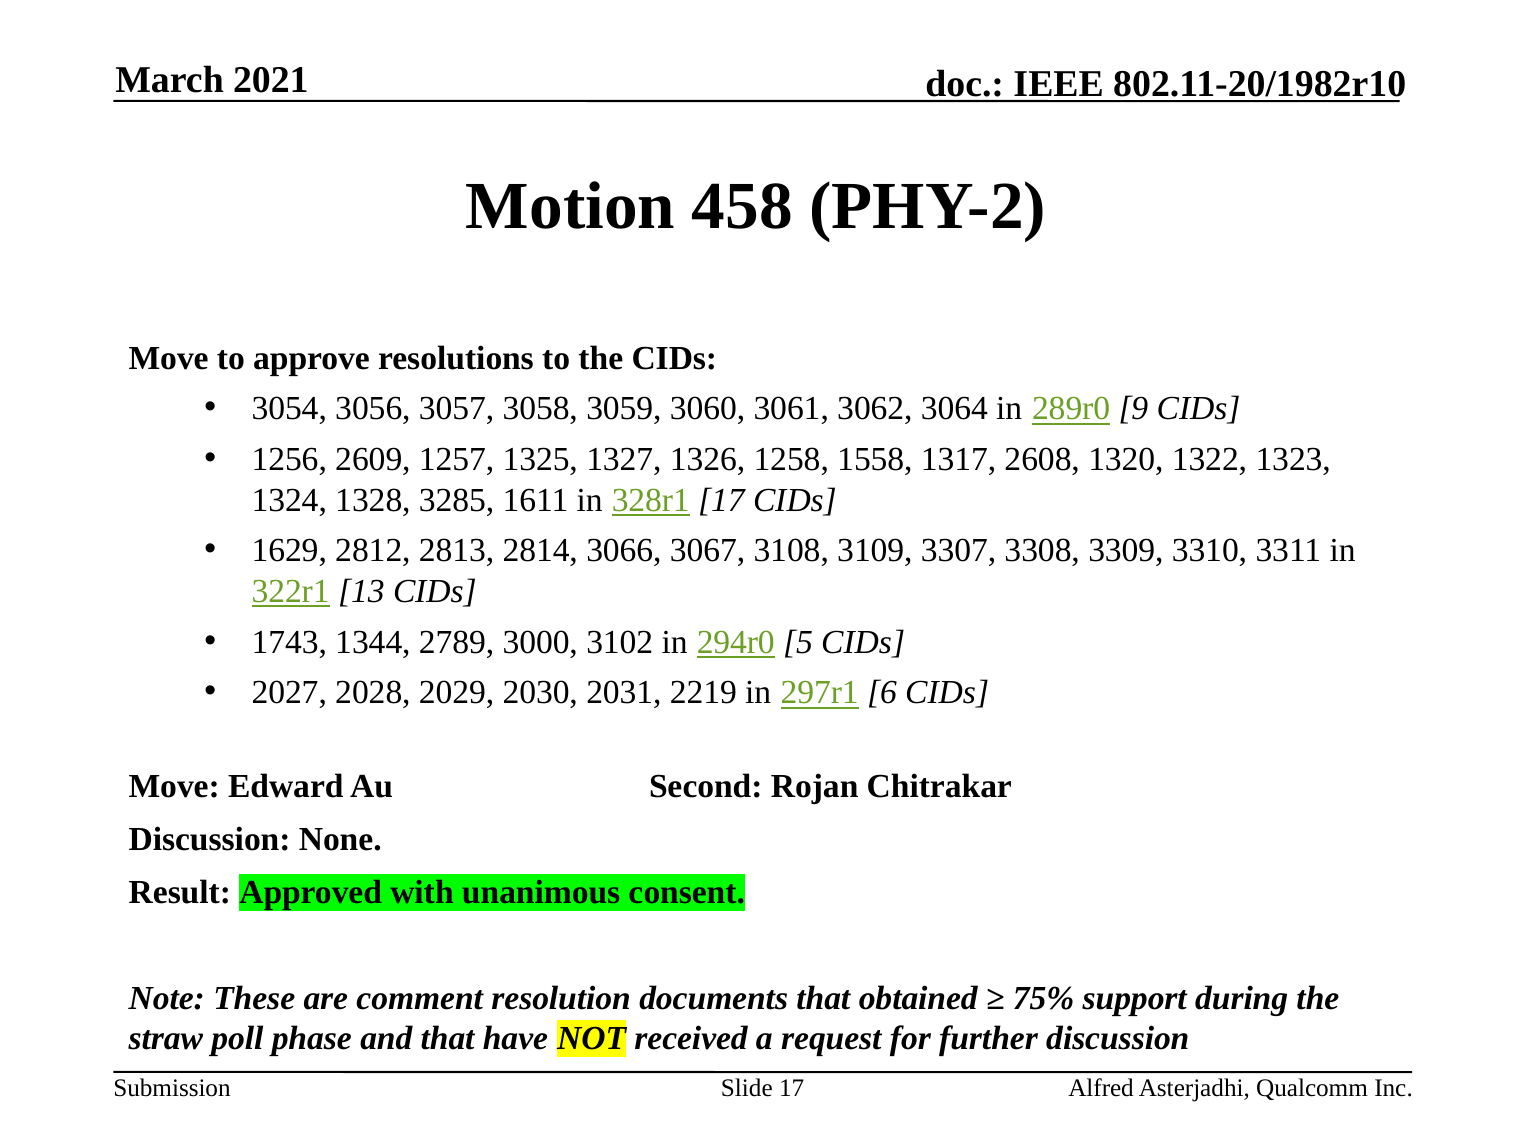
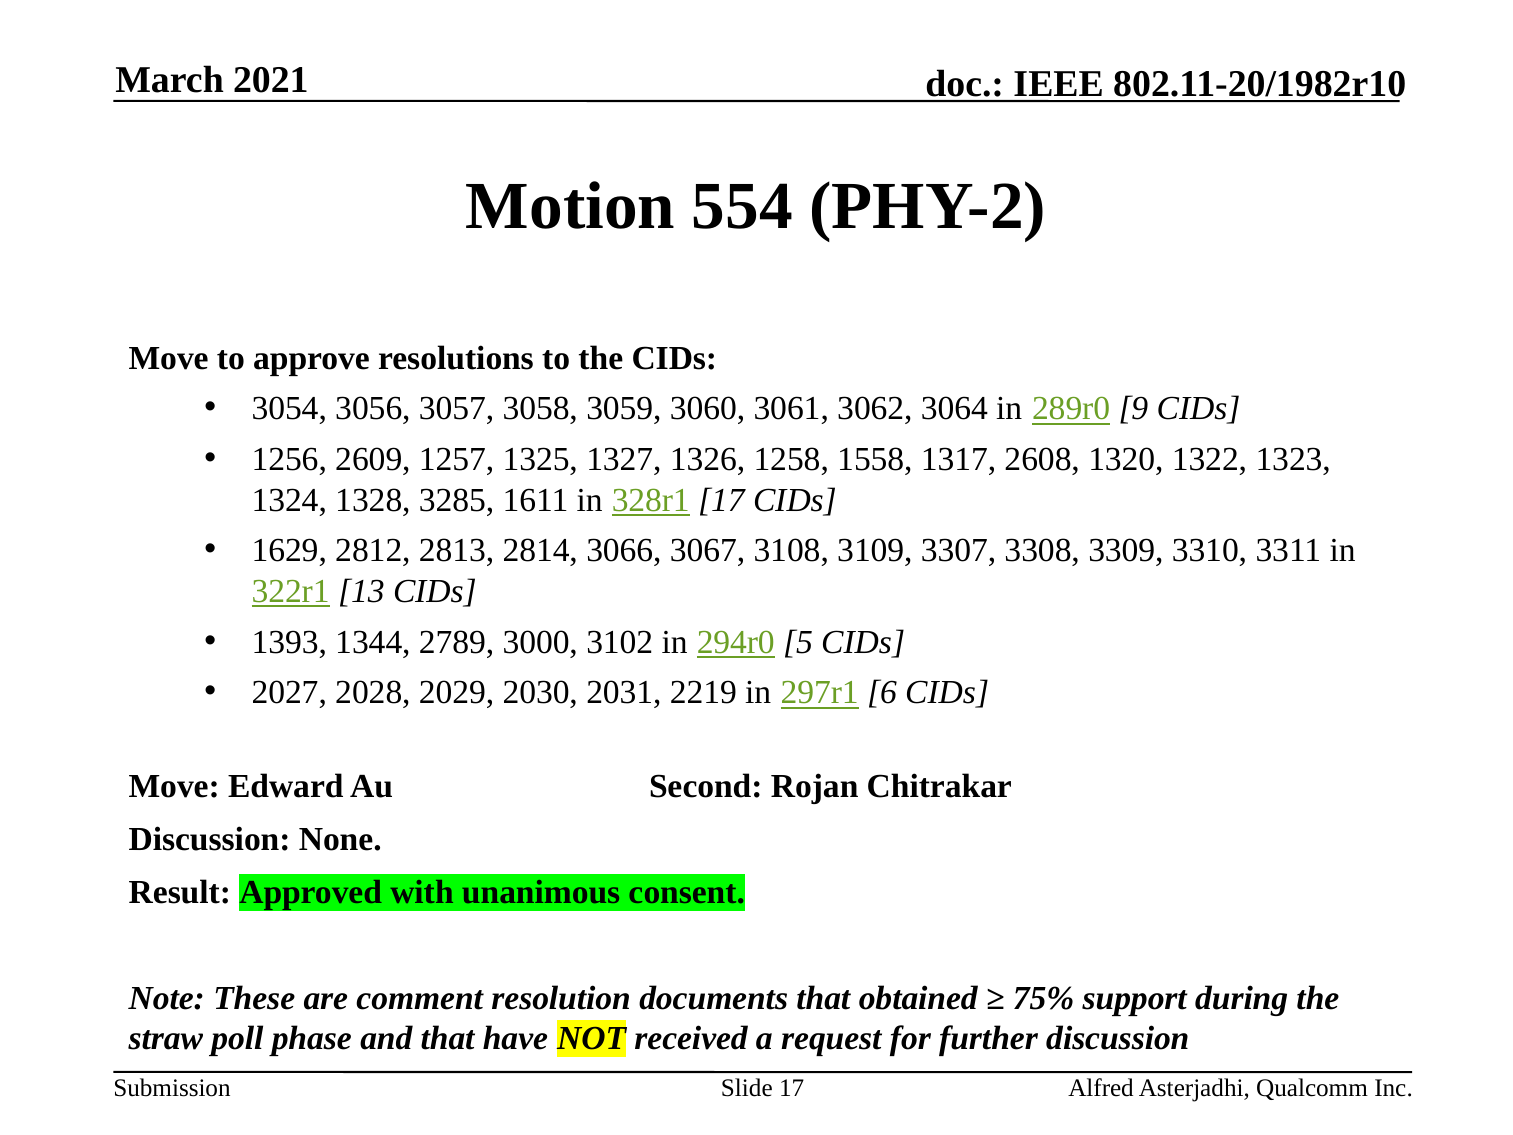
458: 458 -> 554
1743: 1743 -> 1393
